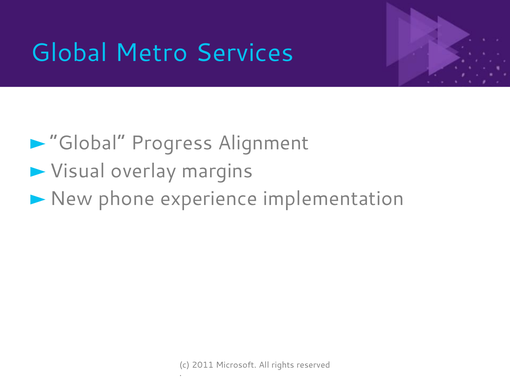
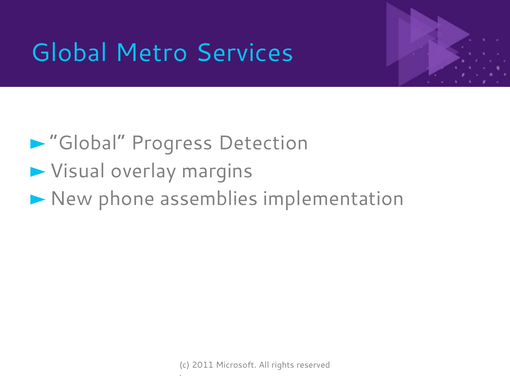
Alignment: Alignment -> Detection
experience: experience -> assemblies
